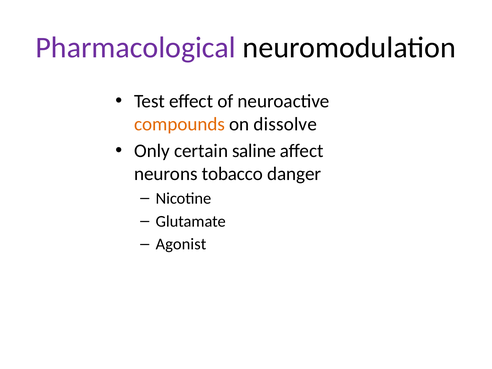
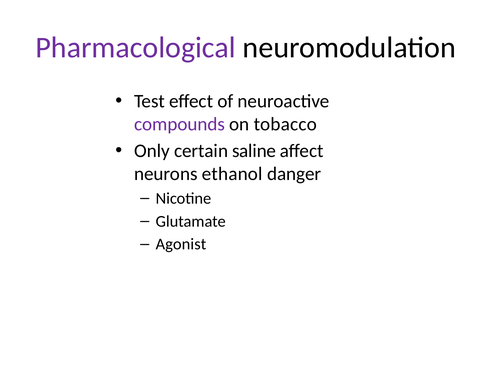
compounds colour: orange -> purple
dissolve: dissolve -> tobacco
tobacco: tobacco -> ethanol
